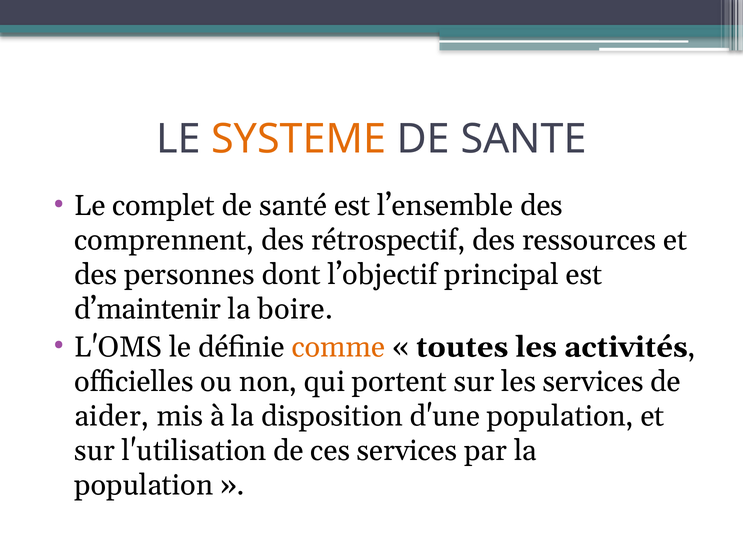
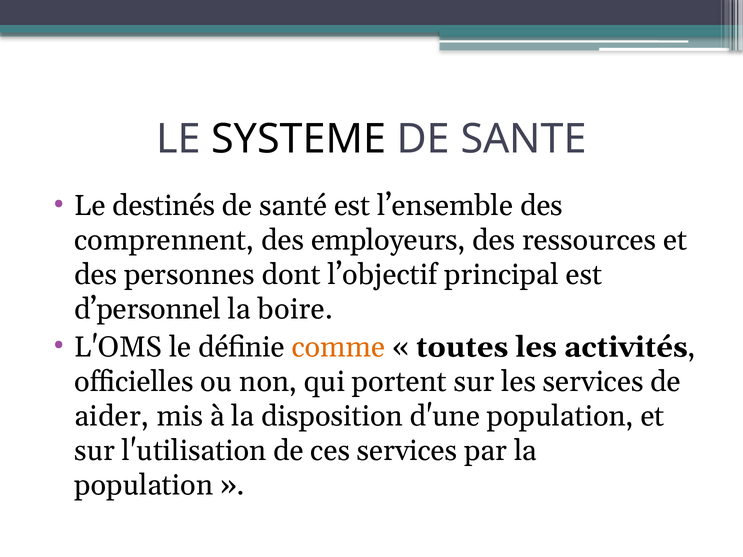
SYSTEME colour: orange -> black
complet: complet -> destinés
rétrospectif: rétrospectif -> employeurs
d’maintenir: d’maintenir -> d’personnel
